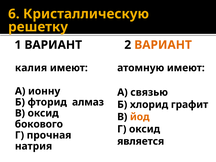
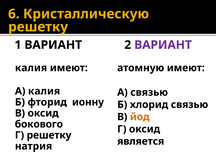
ВАРИАНТ at (163, 45) colour: orange -> purple
А ионну: ионну -> калия
алмаз: алмаз -> ионну
хлорид графит: графит -> связью
Г прочная: прочная -> решетку
